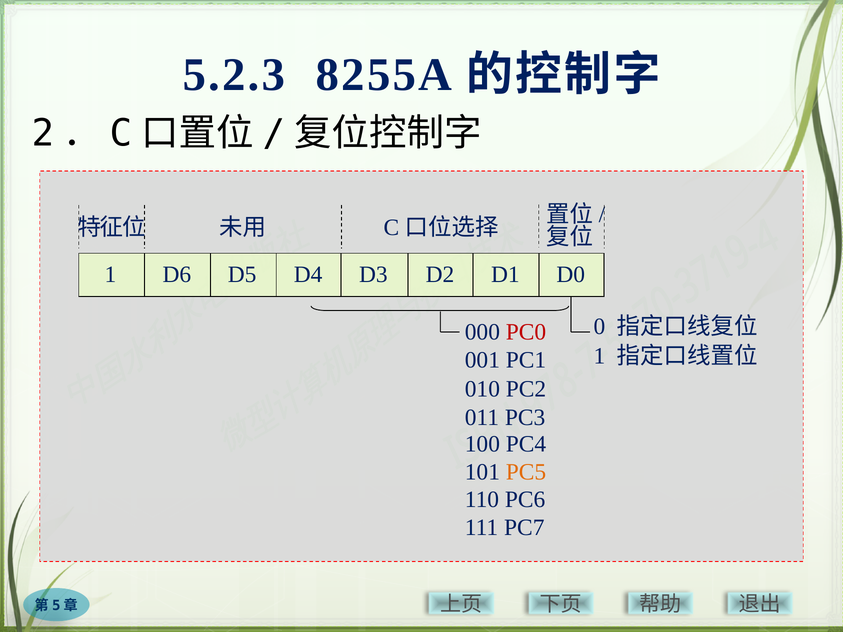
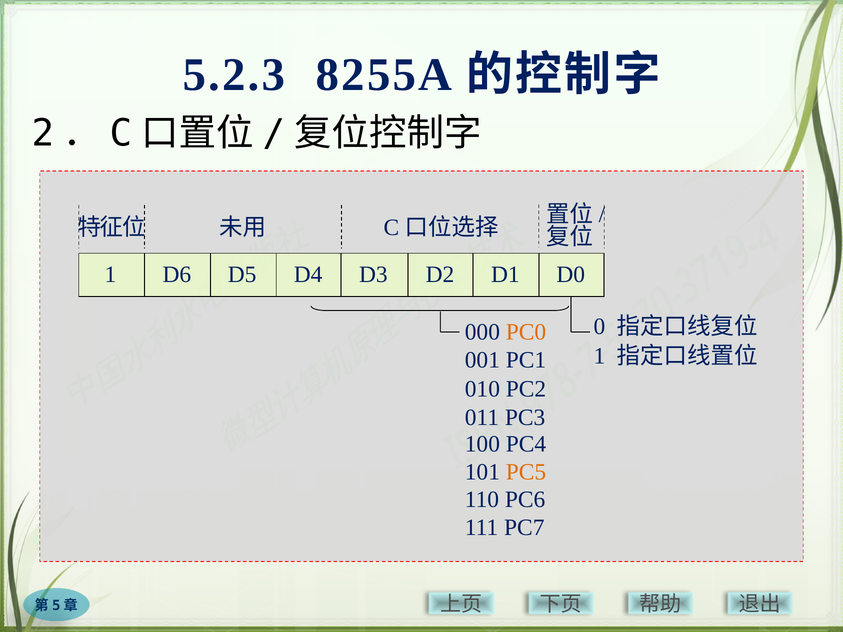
PC0 colour: red -> orange
